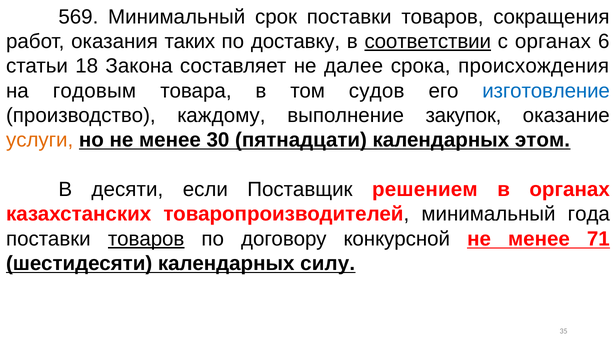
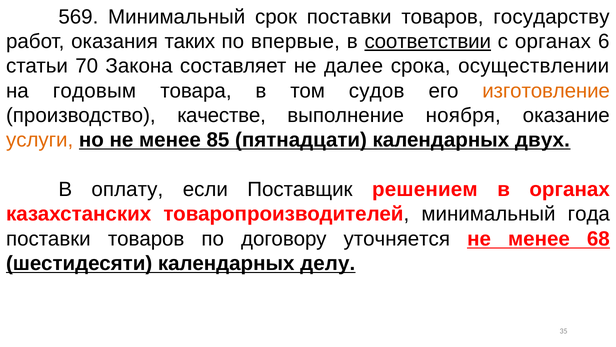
сокращения: сокращения -> государству
доставку: доставку -> впервые
18: 18 -> 70
происхождения: происхождения -> осуществлении
изготовление colour: blue -> orange
каждому: каждому -> качестве
закупок: закупок -> ноября
30: 30 -> 85
этом: этом -> двух
десяти: десяти -> оплату
товаров at (146, 239) underline: present -> none
конкурсной: конкурсной -> уточняется
71: 71 -> 68
силу: силу -> делу
